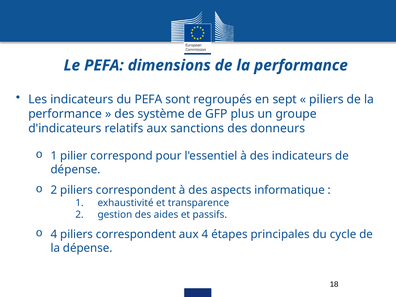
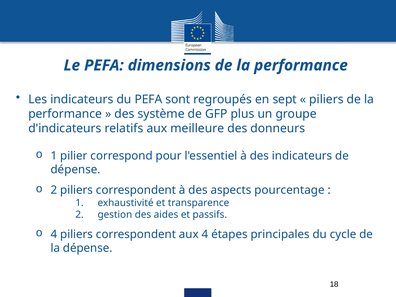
sanctions: sanctions -> meilleure
informatique: informatique -> pourcentage
